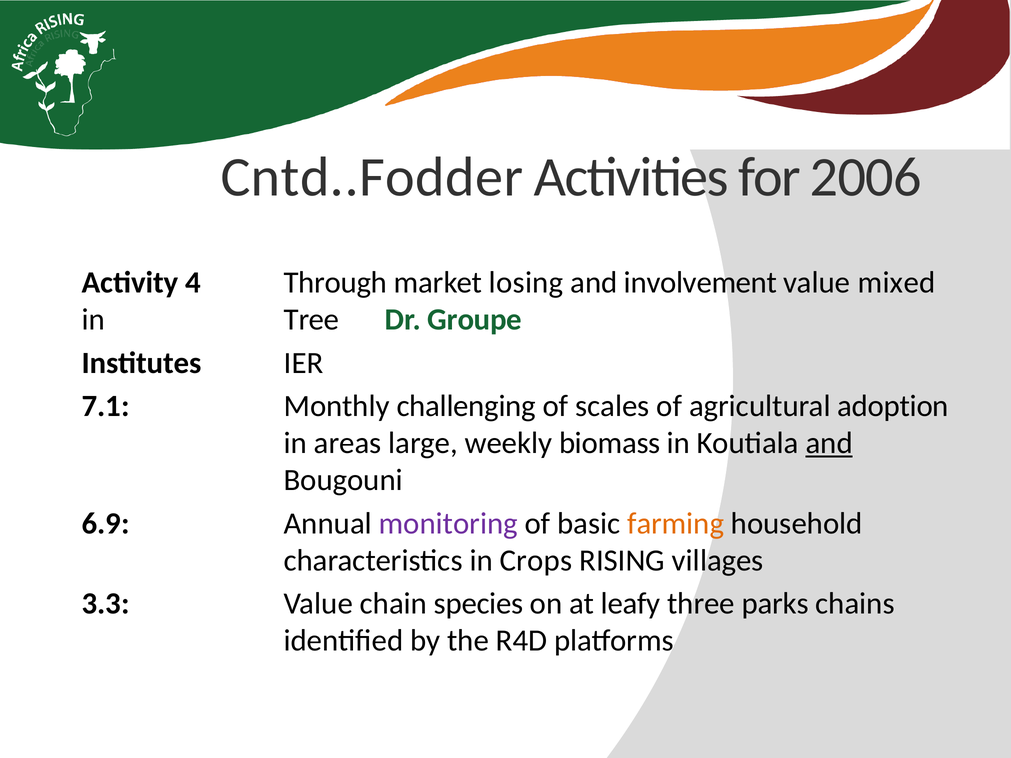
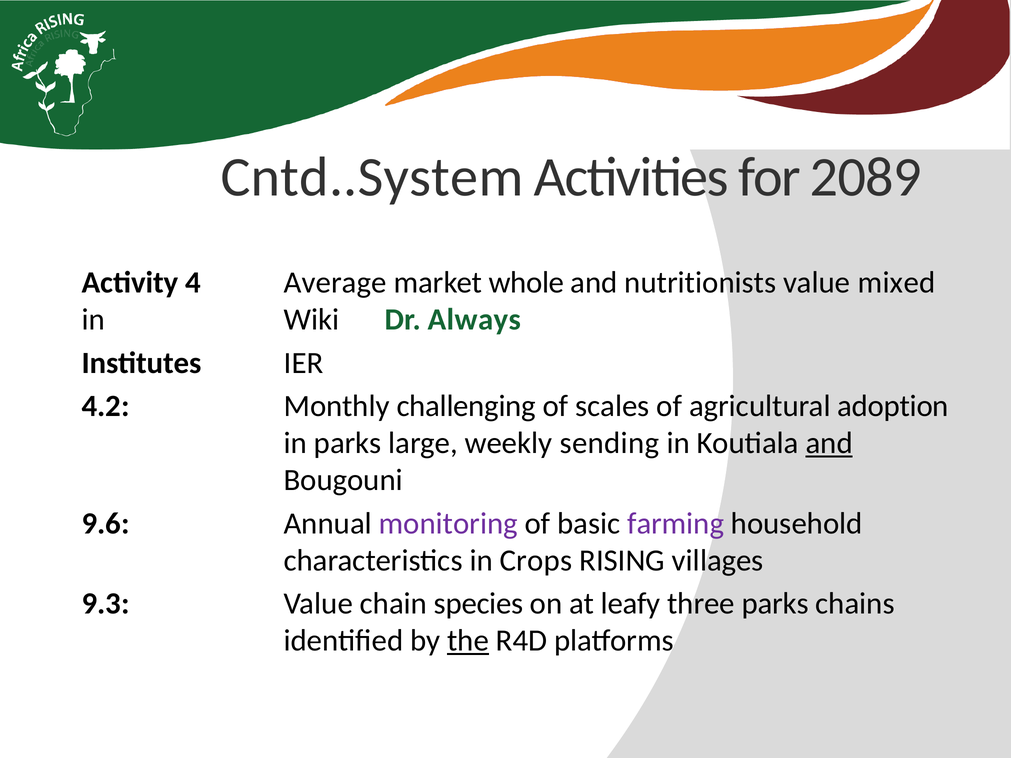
Cntd..Fodder: Cntd..Fodder -> Cntd..System
2006: 2006 -> 2089
Through: Through -> Average
losing: losing -> whole
involvement: involvement -> nutritionists
Tree: Tree -> Wiki
Groupe: Groupe -> Always
7.1: 7.1 -> 4.2
in areas: areas -> parks
biomass: biomass -> sending
6.9: 6.9 -> 9.6
farming colour: orange -> purple
3.3: 3.3 -> 9.3
the underline: none -> present
